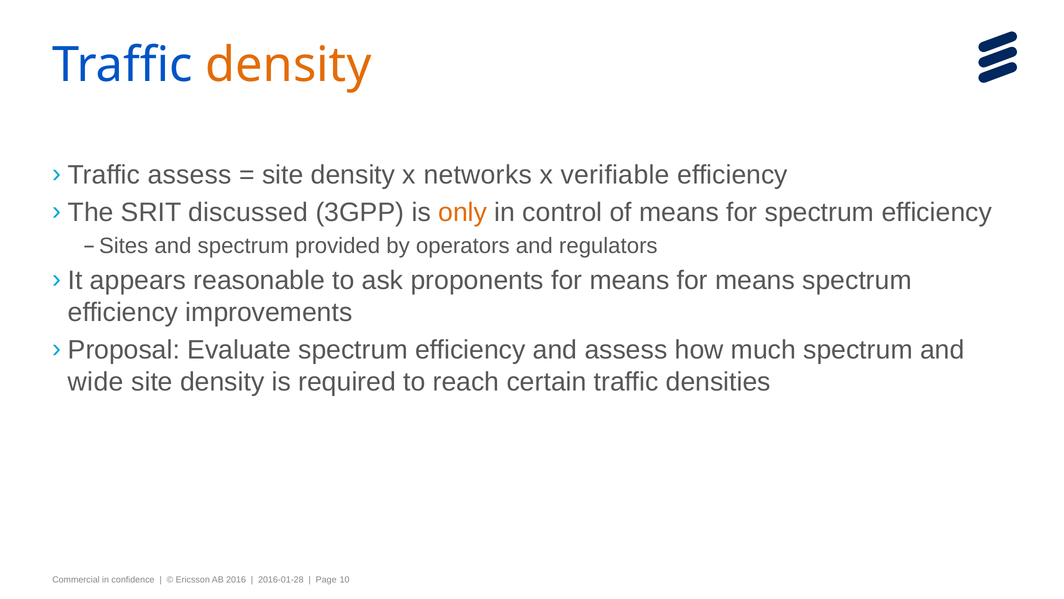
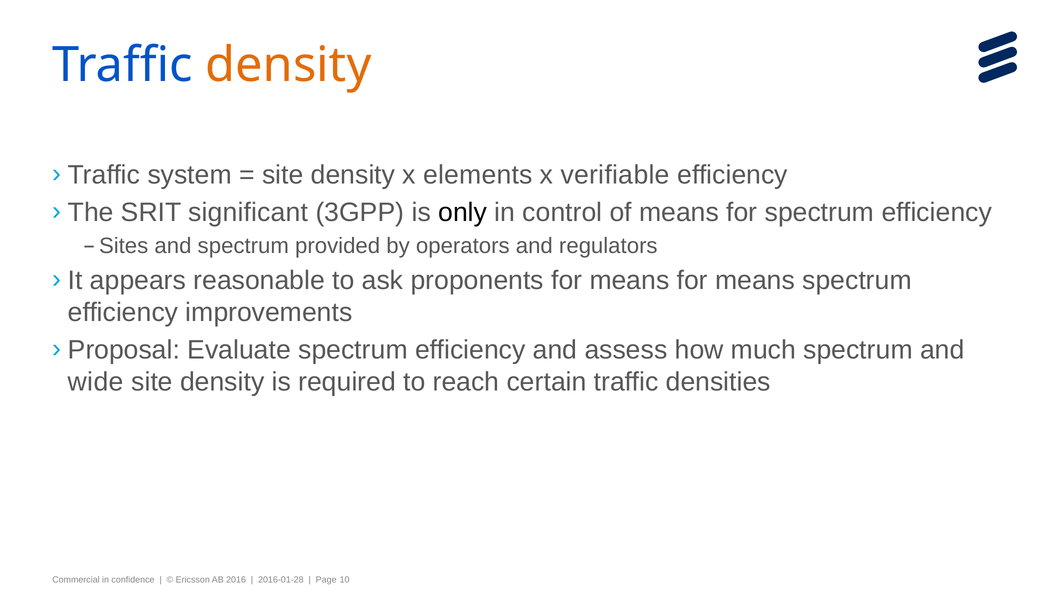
assess at (190, 175): assess -> system
networks: networks -> elements
discussed: discussed -> significant
only colour: orange -> black
